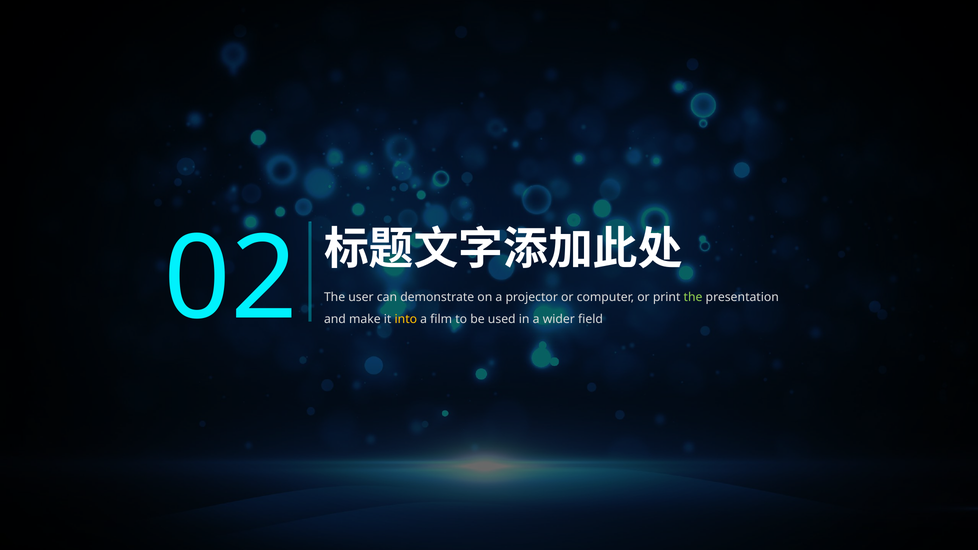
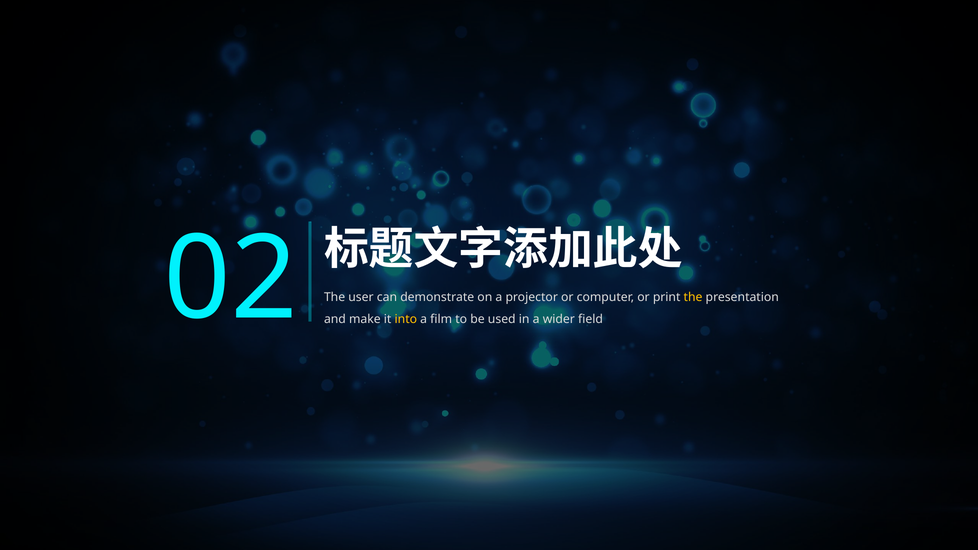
the at (693, 297) colour: light green -> yellow
